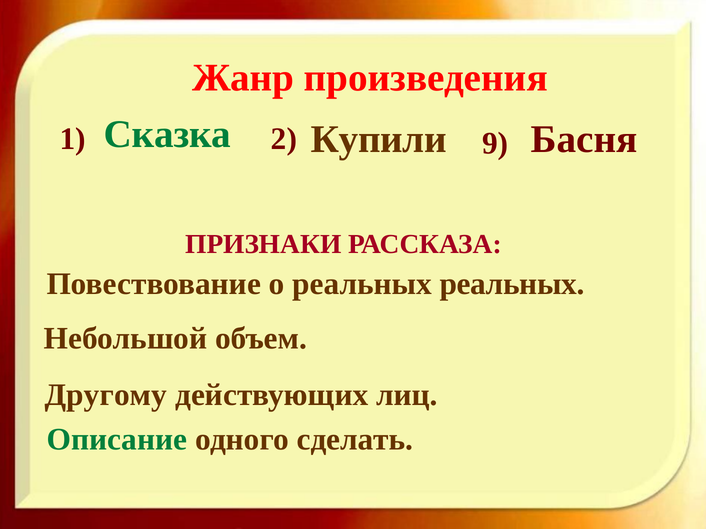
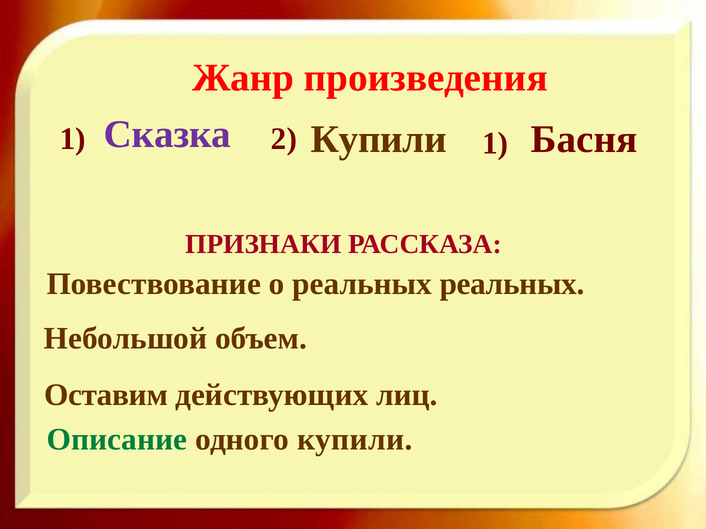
Сказка colour: green -> purple
2 9: 9 -> 1
Другому: Другому -> Оставим
одного сделать: сделать -> купили
